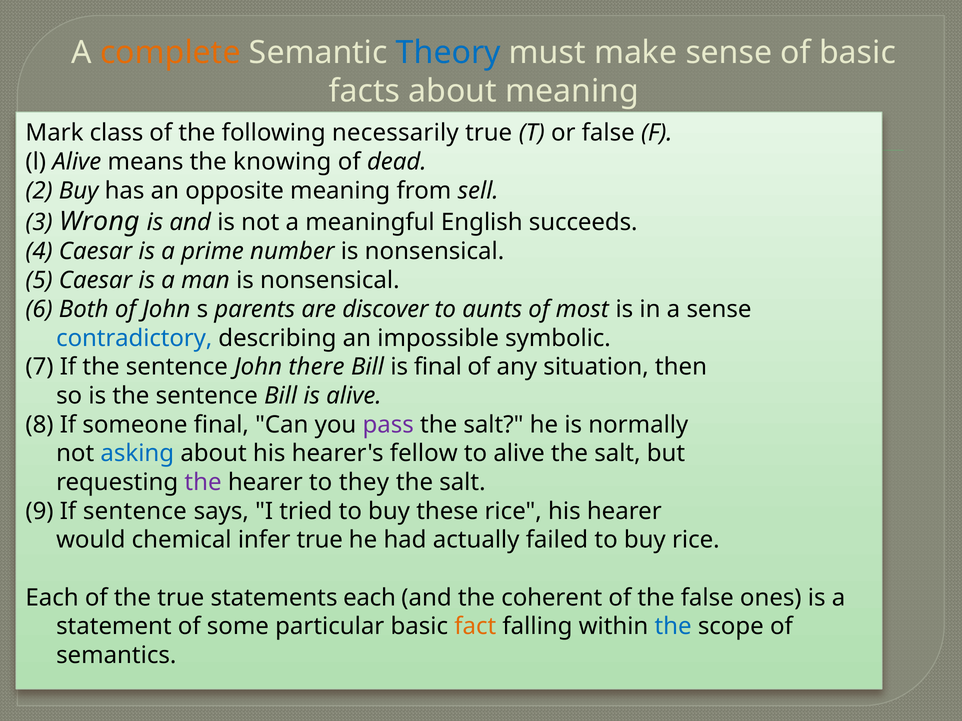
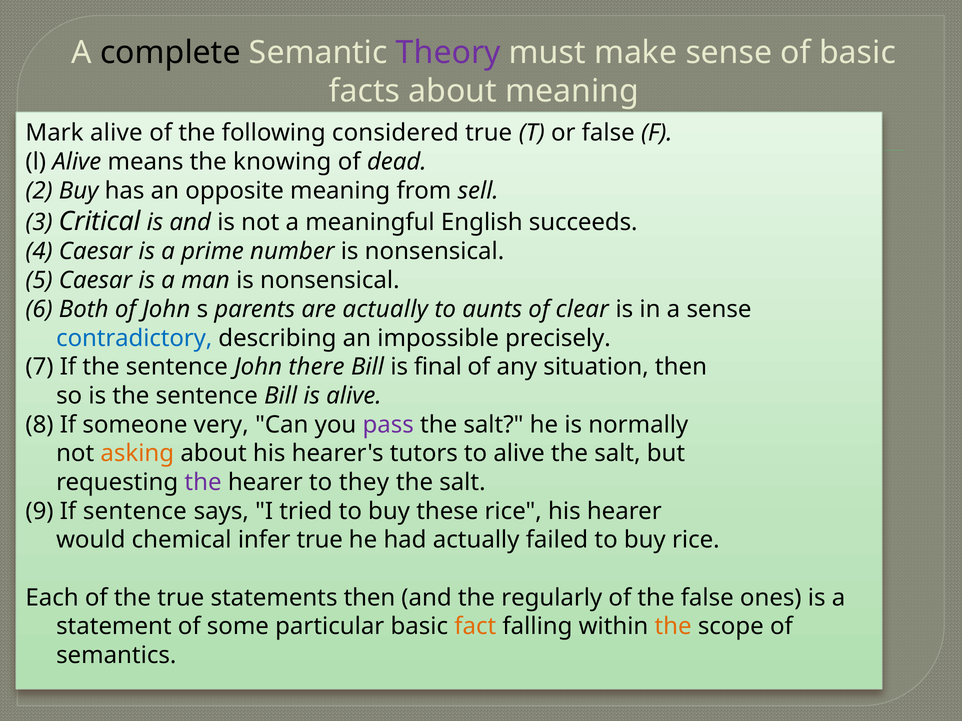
complete colour: orange -> black
Theory colour: blue -> purple
Mark class: class -> alive
necessarily: necessarily -> considered
Wrong: Wrong -> Critical
are discover: discover -> actually
most: most -> clear
symbolic: symbolic -> precisely
someone final: final -> very
asking colour: blue -> orange
fellow: fellow -> tutors
statements each: each -> then
coherent: coherent -> regularly
the at (673, 627) colour: blue -> orange
